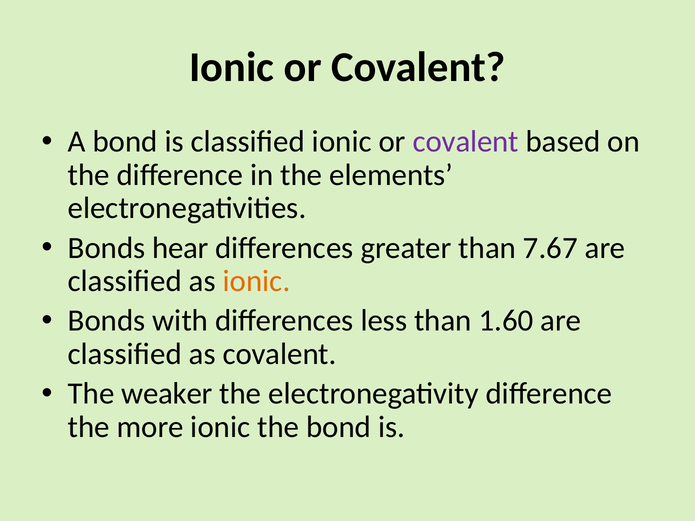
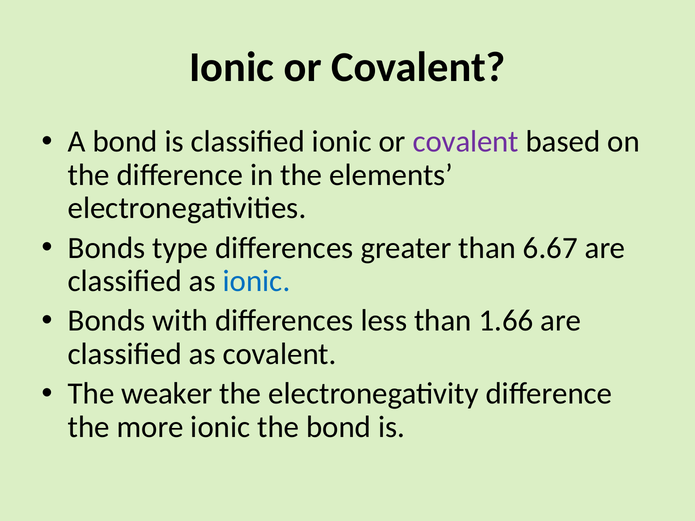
hear: hear -> type
7.67: 7.67 -> 6.67
ionic at (257, 281) colour: orange -> blue
1.60: 1.60 -> 1.66
